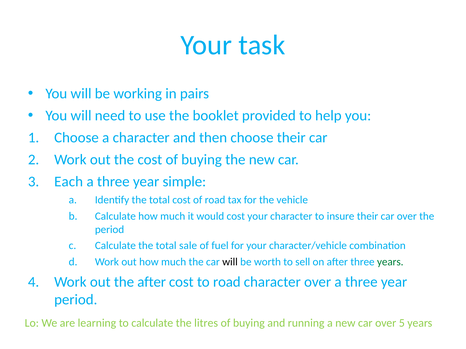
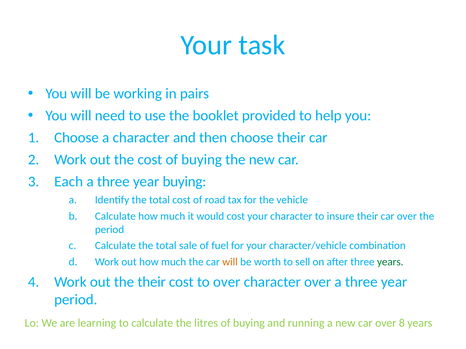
year simple: simple -> buying
will at (230, 262) colour: black -> orange
the after: after -> their
to road: road -> over
5: 5 -> 8
